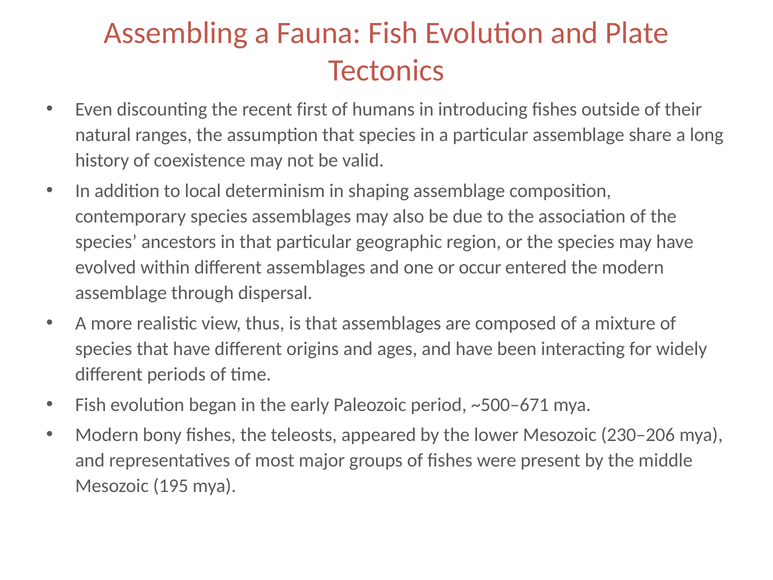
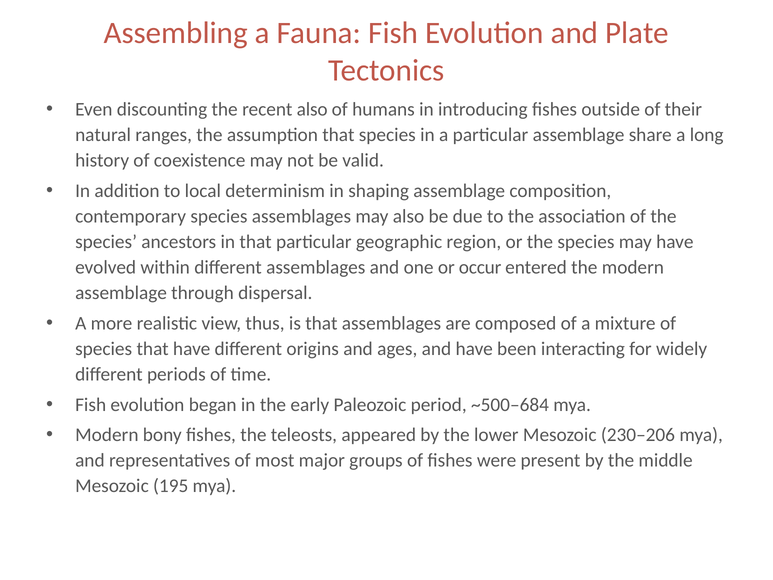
recent first: first -> also
~500–671: ~500–671 -> ~500–684
